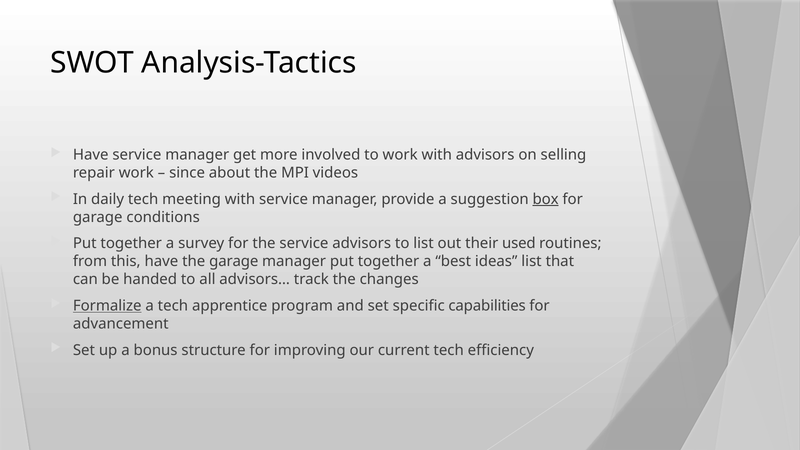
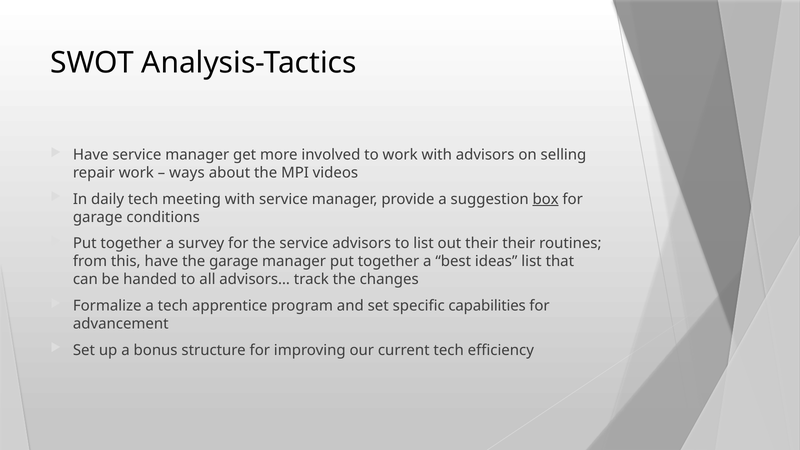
since: since -> ways
their used: used -> their
Formalize underline: present -> none
